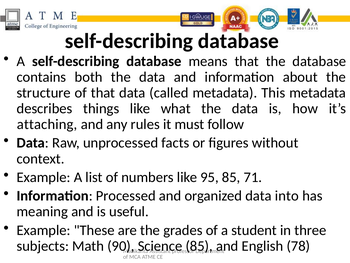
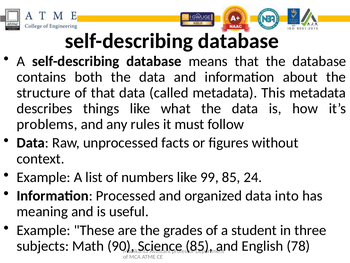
attaching: attaching -> problems
95: 95 -> 99
71: 71 -> 24
